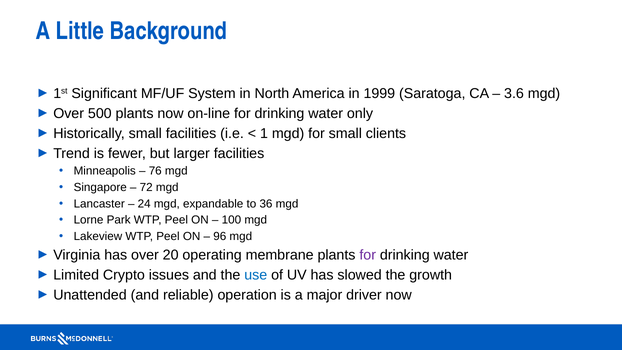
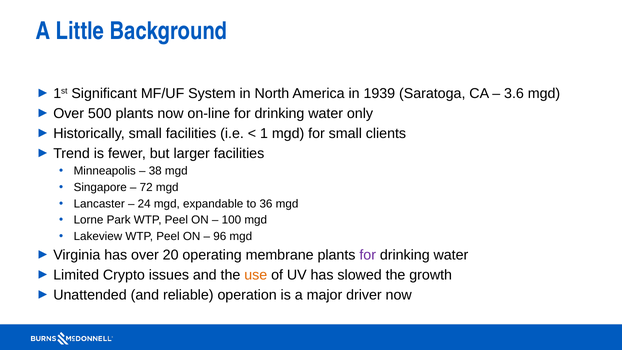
1999: 1999 -> 1939
76: 76 -> 38
use colour: blue -> orange
